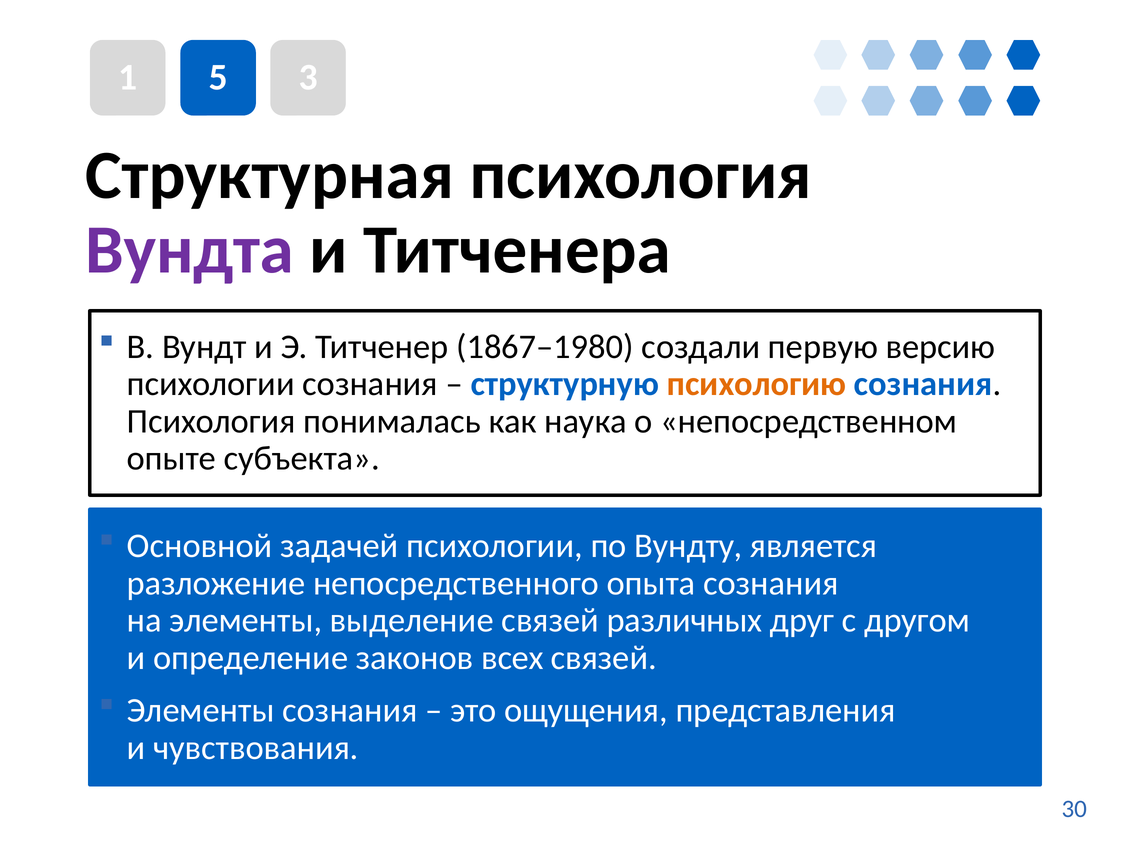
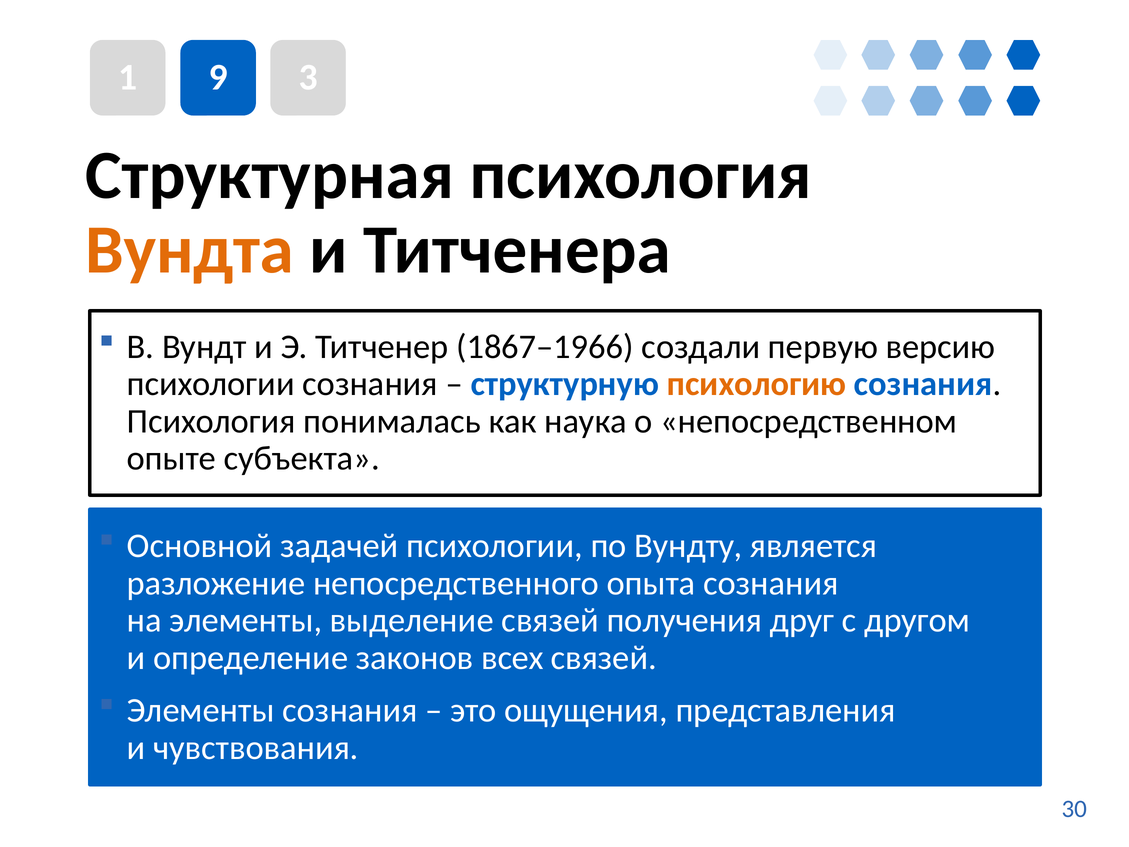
5: 5 -> 9
Вундта colour: purple -> orange
1867–1980: 1867–1980 -> 1867–1966
различных: различных -> получения
